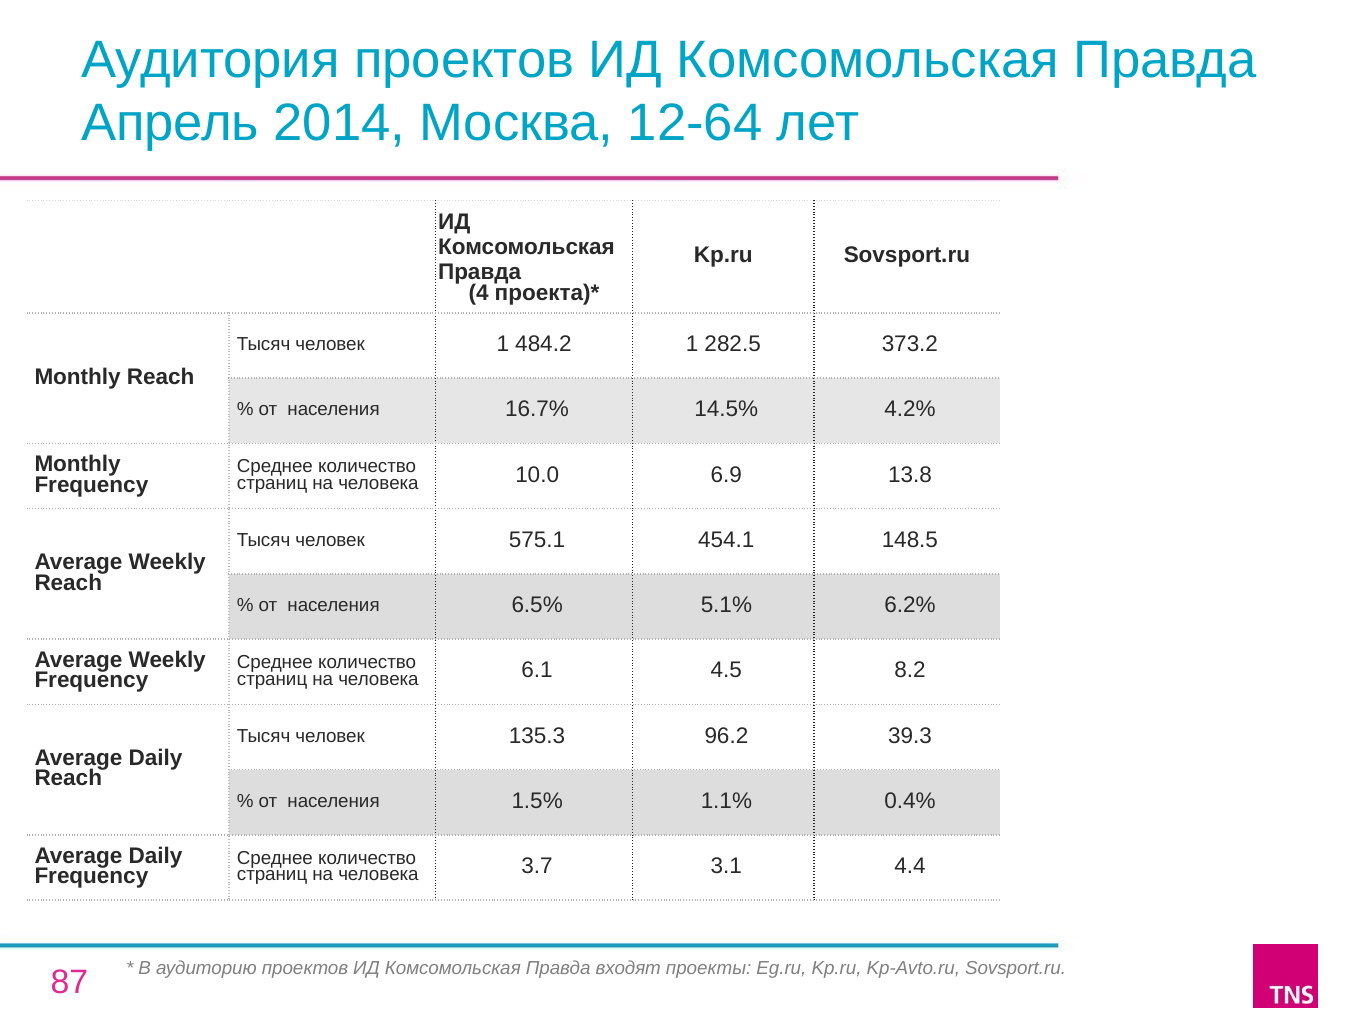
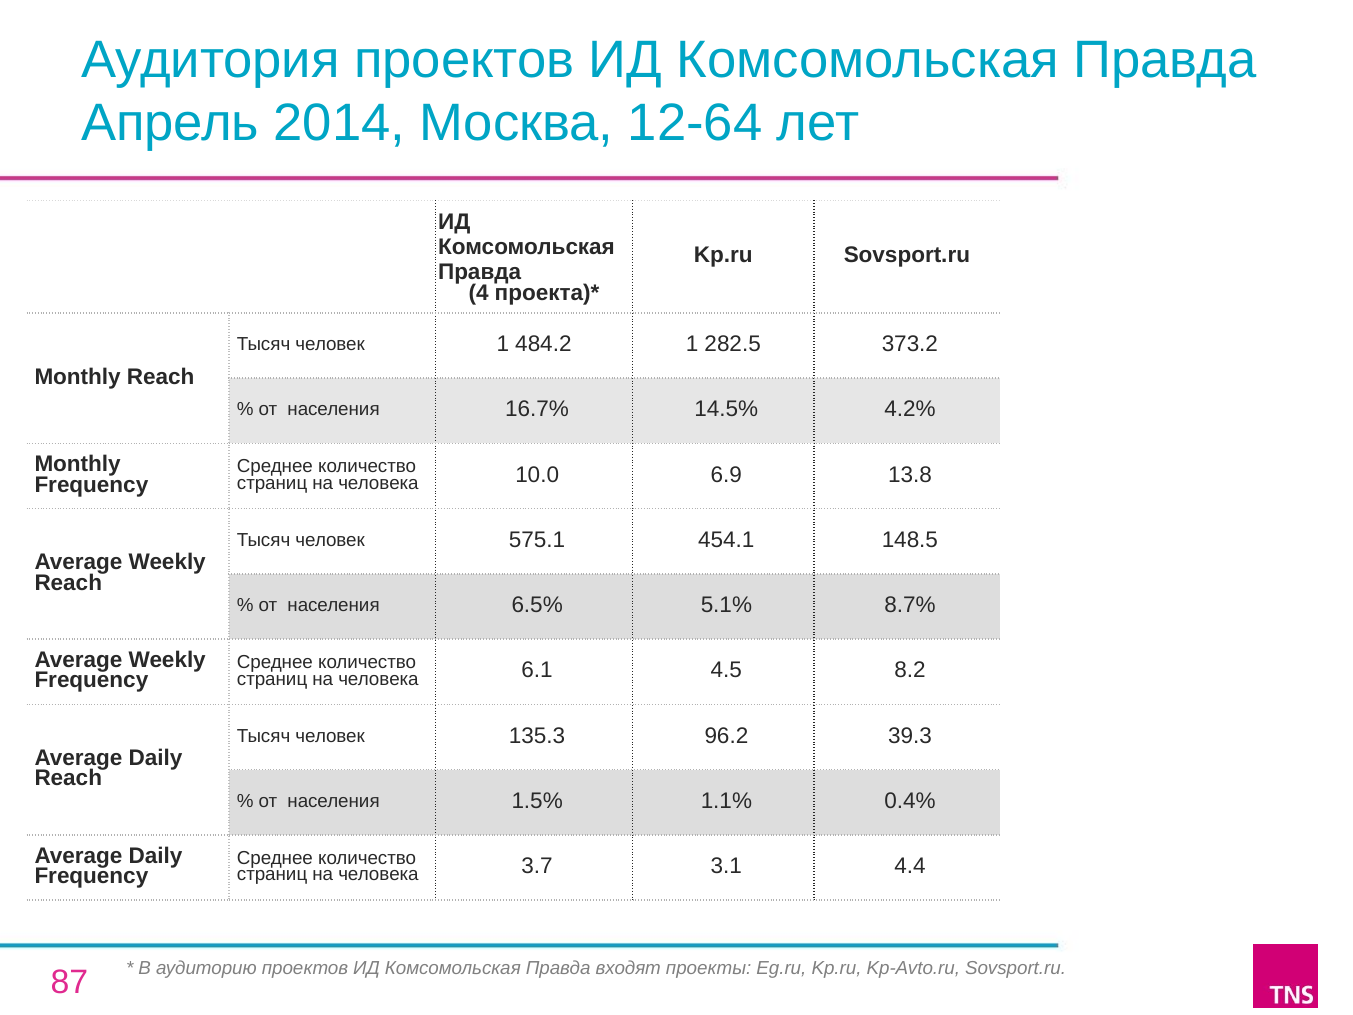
6.2%: 6.2% -> 8.7%
